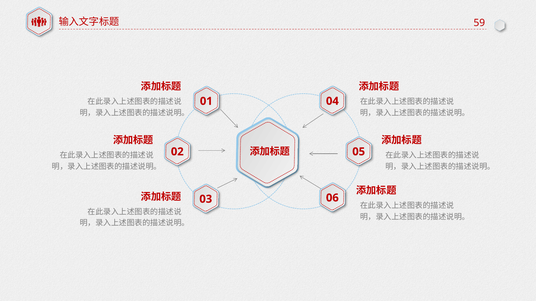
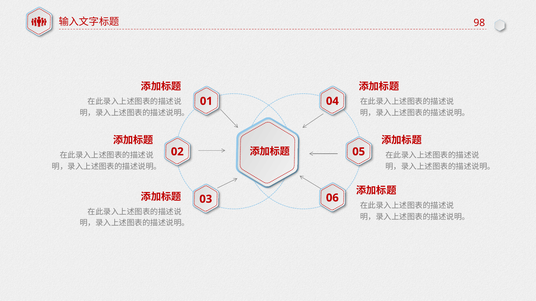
59: 59 -> 98
